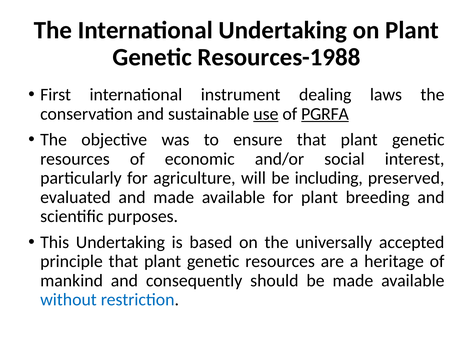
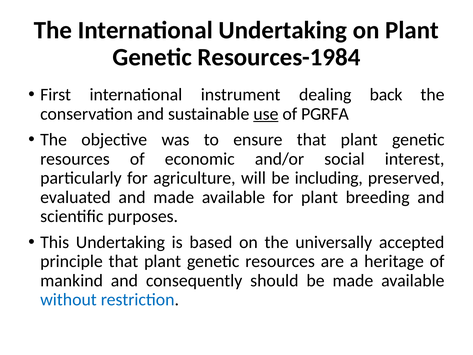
Resources-1988: Resources-1988 -> Resources-1984
laws: laws -> back
PGRFA underline: present -> none
